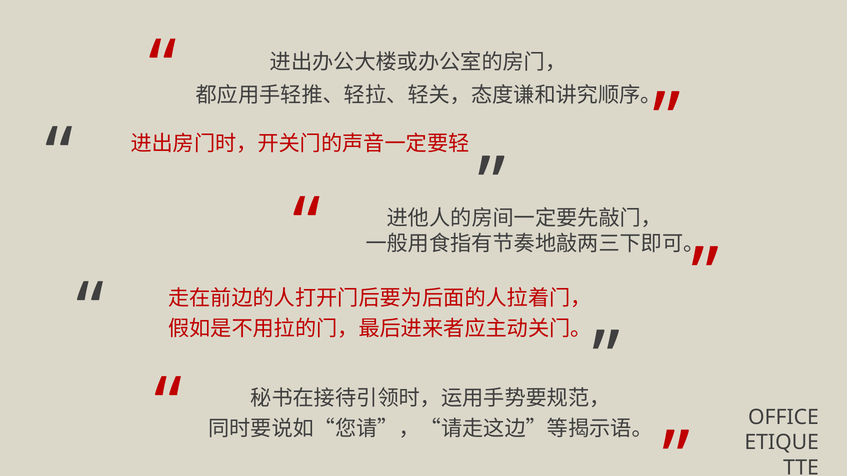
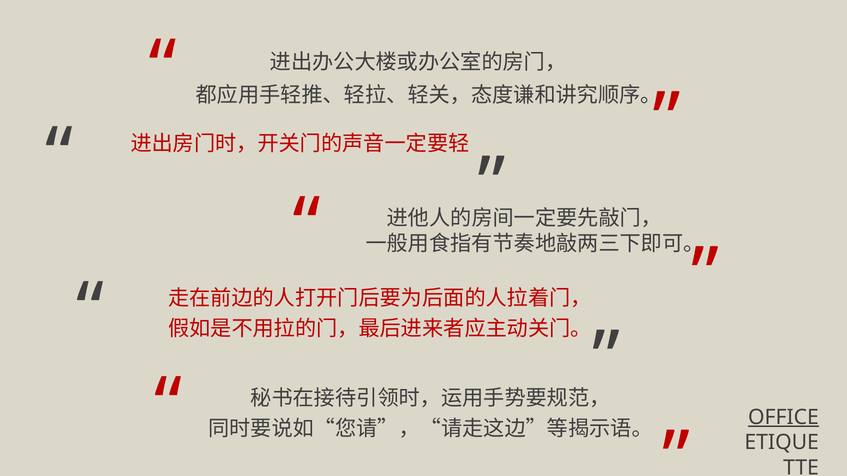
OFFICE underline: none -> present
